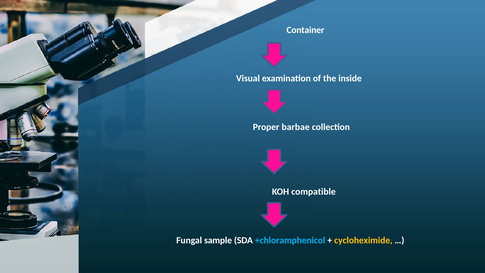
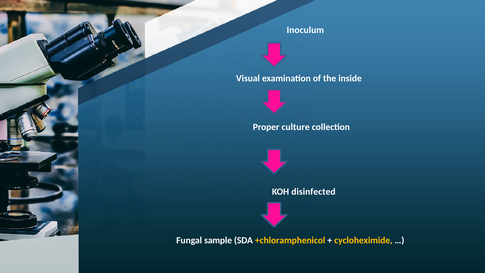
Container: Container -> Inoculum
barbae: barbae -> culture
compatible: compatible -> disinfected
+chloramphenicol colour: light blue -> yellow
